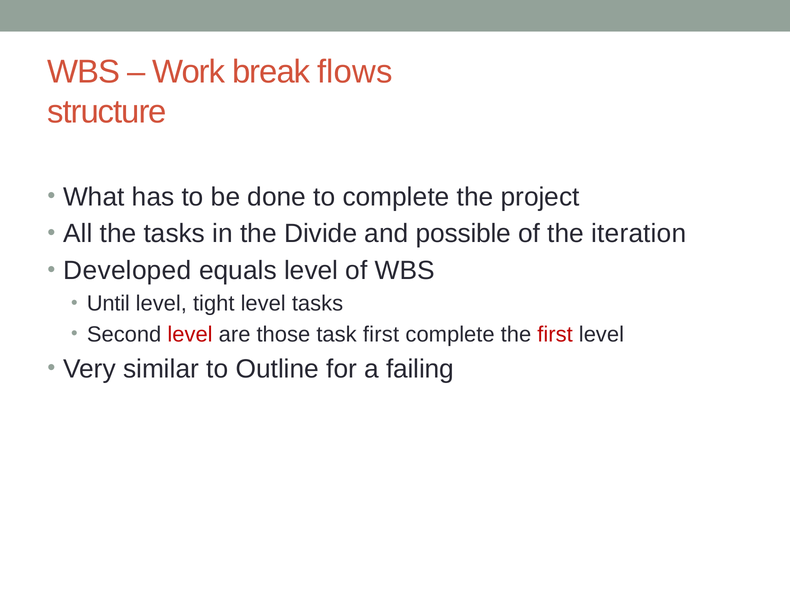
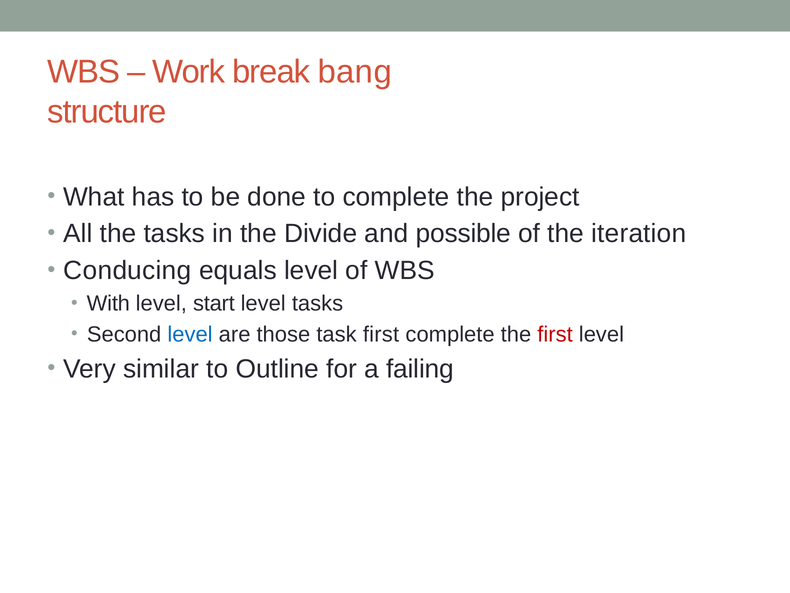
flows: flows -> bang
Developed: Developed -> Conducing
Until: Until -> With
tight: tight -> start
level at (190, 334) colour: red -> blue
